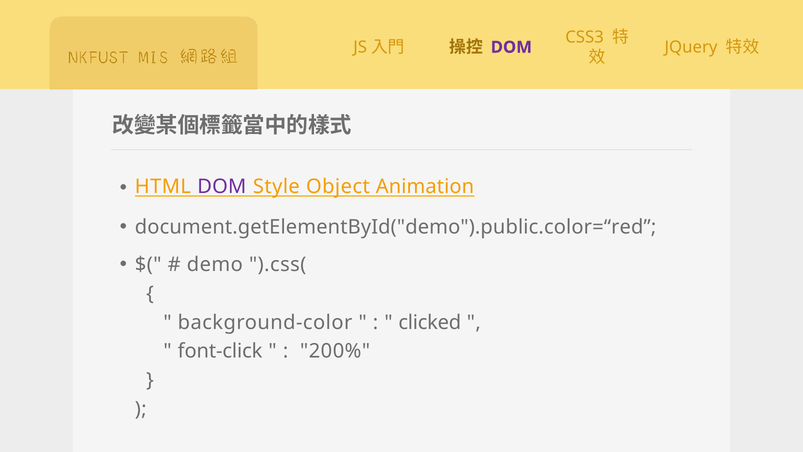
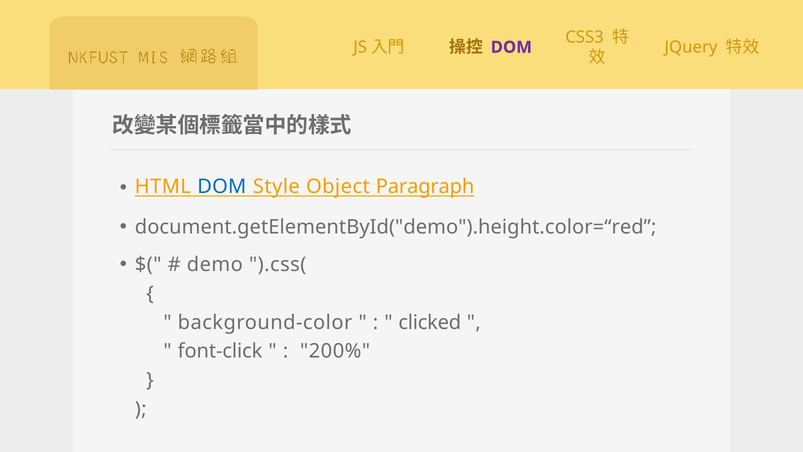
DOM at (222, 187) colour: purple -> blue
Animation: Animation -> Paragraph
document.getElementById("demo").public.color=“red: document.getElementById("demo").public.color=“red -> document.getElementById("demo").height.color=“red
